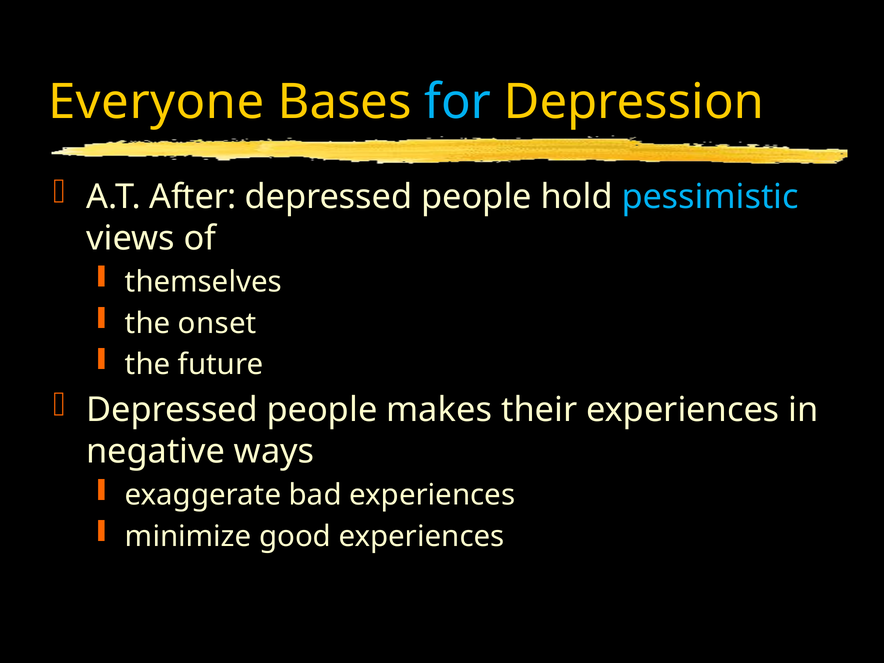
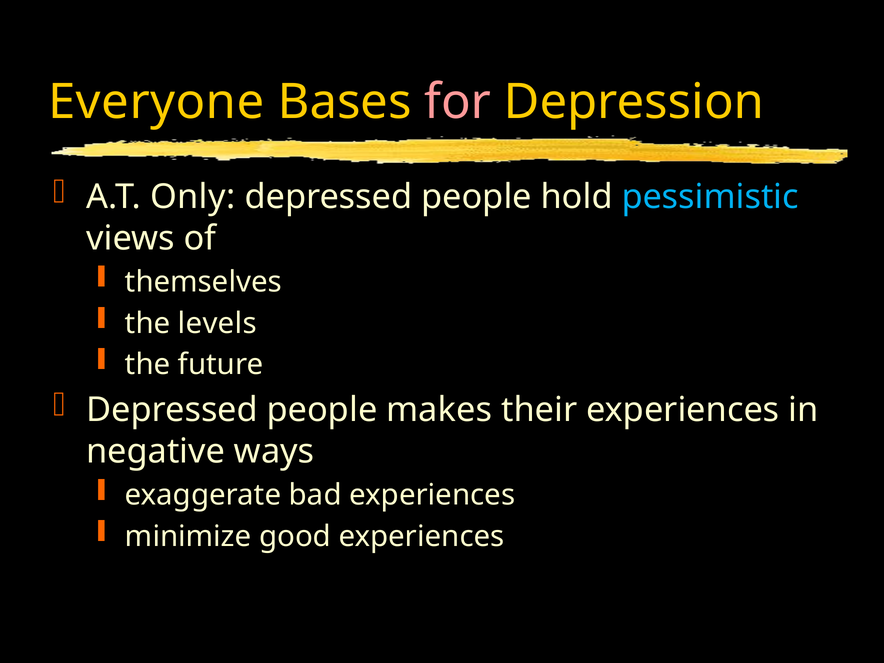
for colour: light blue -> pink
After: After -> Only
onset: onset -> levels
